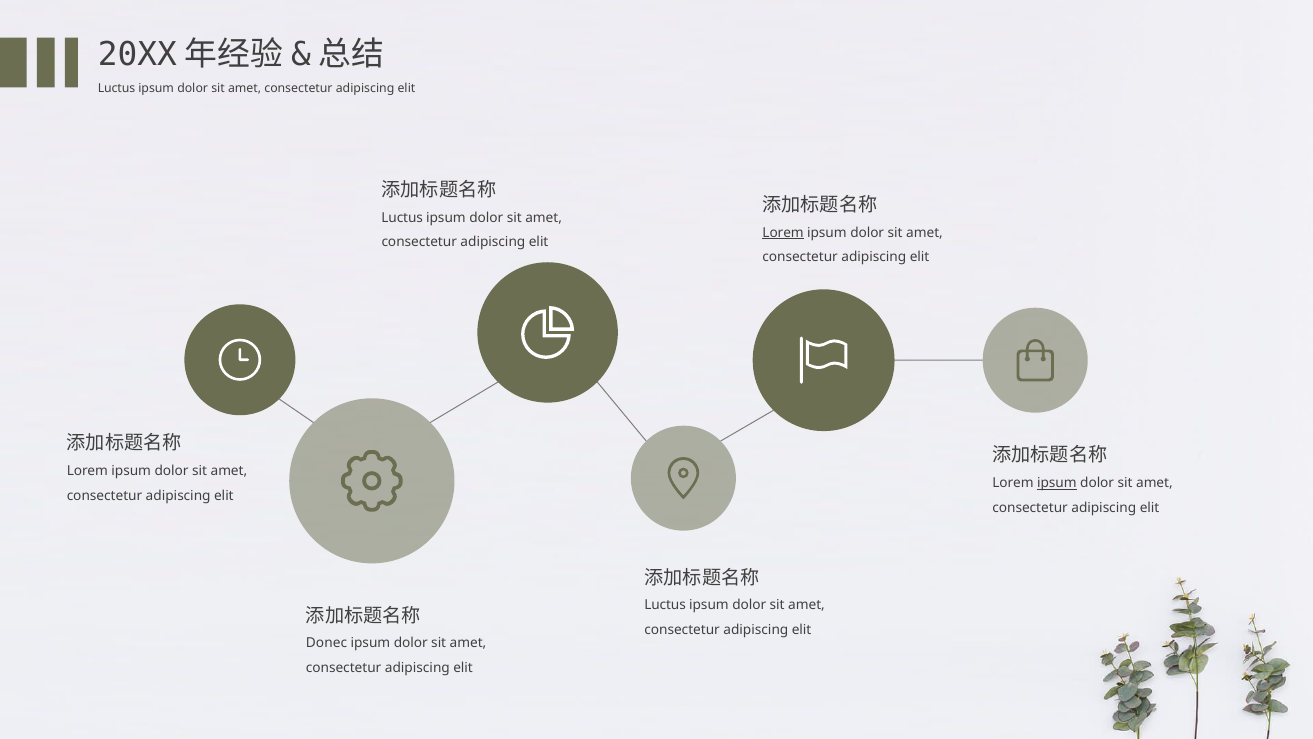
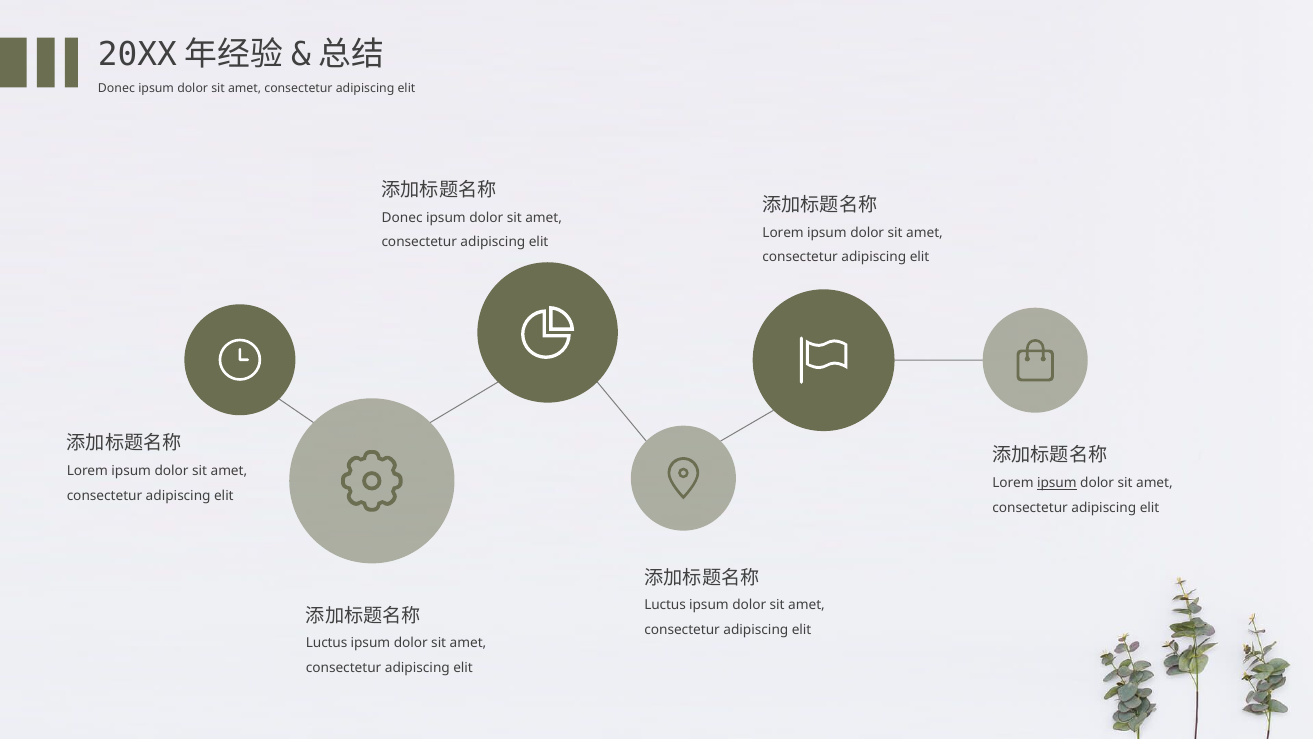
Luctus at (117, 89): Luctus -> Donec
Luctus at (402, 218): Luctus -> Donec
Lorem at (783, 232) underline: present -> none
Donec at (327, 643): Donec -> Luctus
